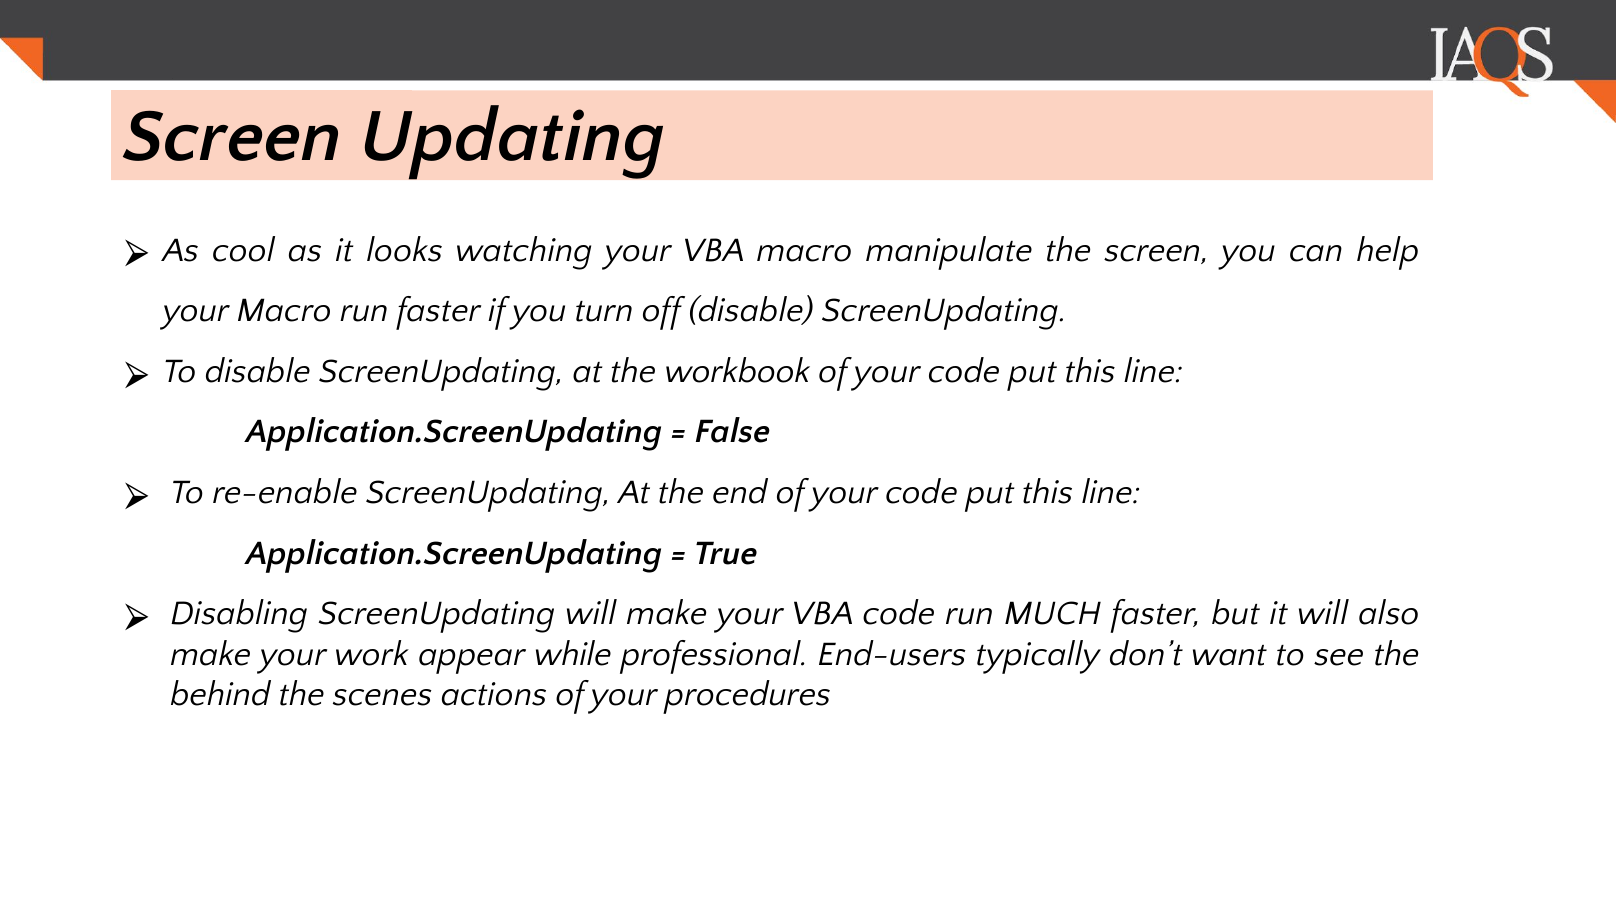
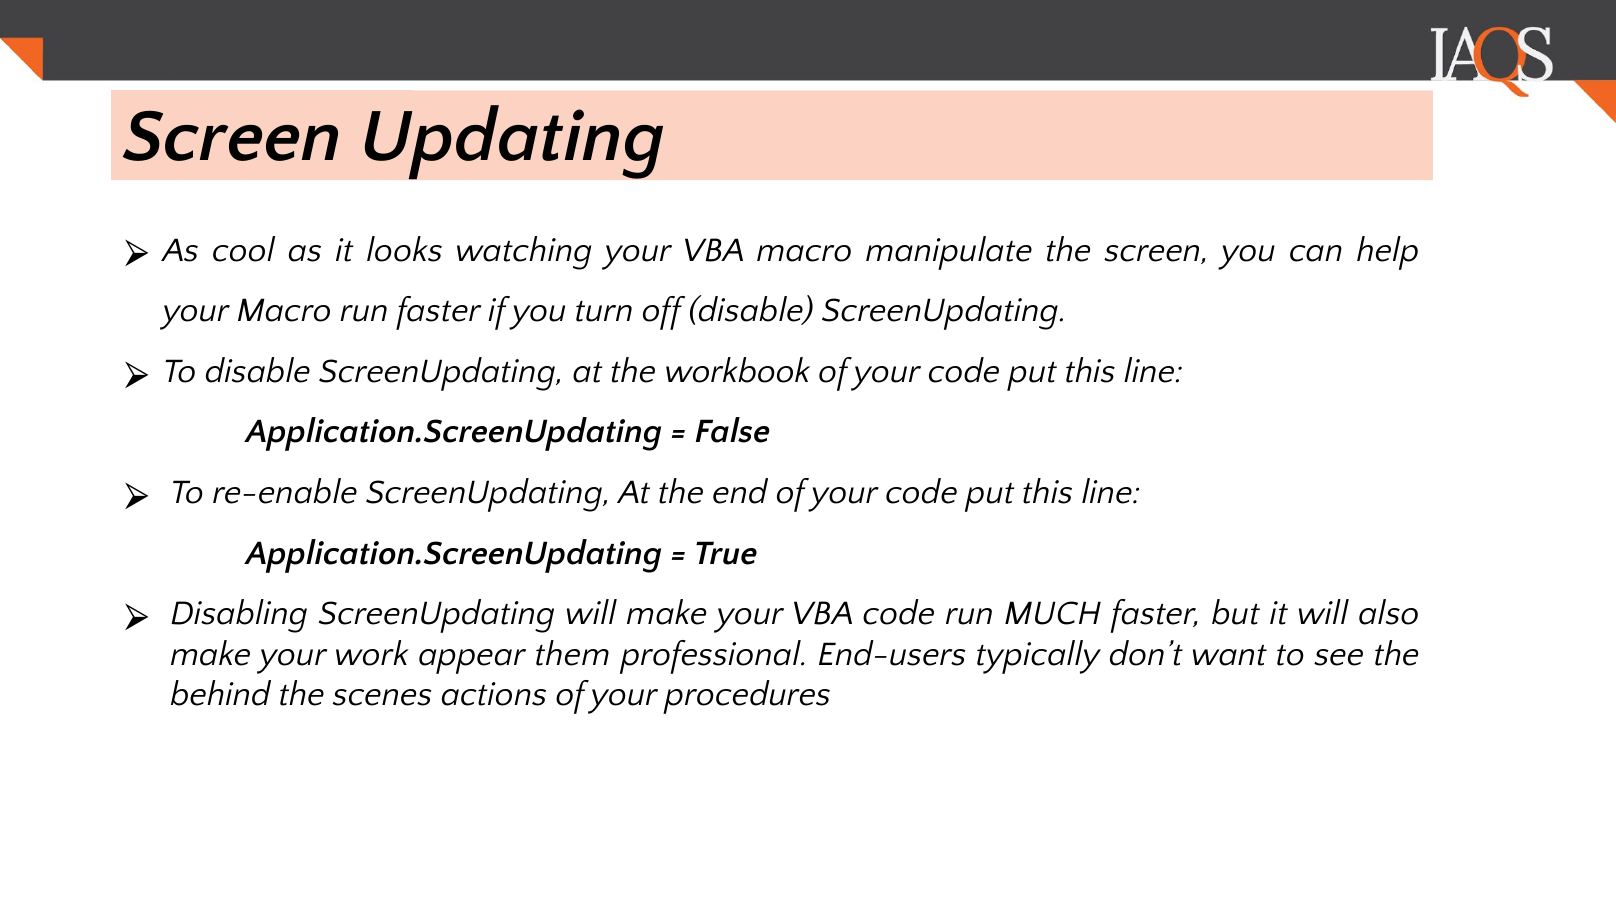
while: while -> them
